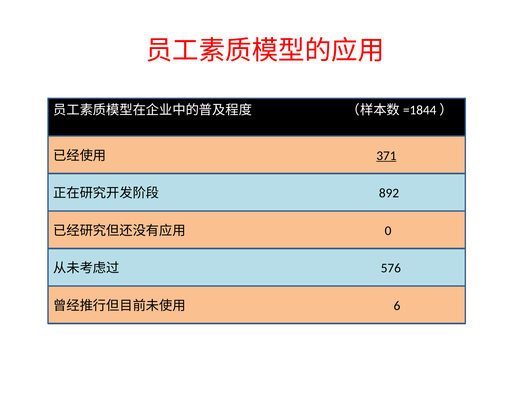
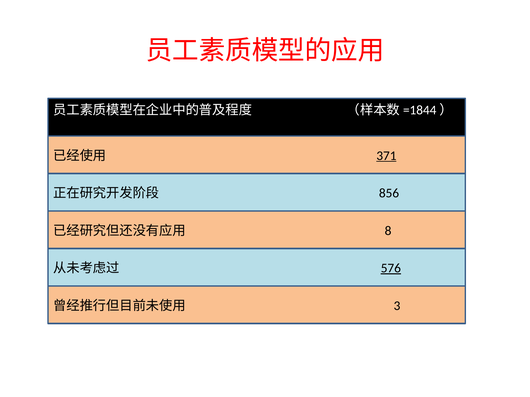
892: 892 -> 856
0: 0 -> 8
576 underline: none -> present
6: 6 -> 3
